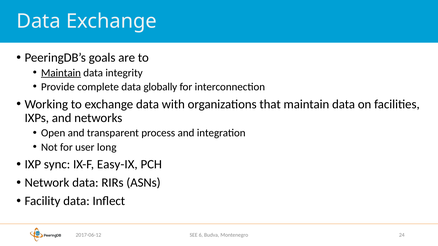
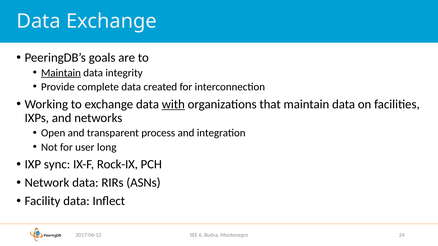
globally: globally -> created
with underline: none -> present
Easy-IX: Easy-IX -> Rock-IX
